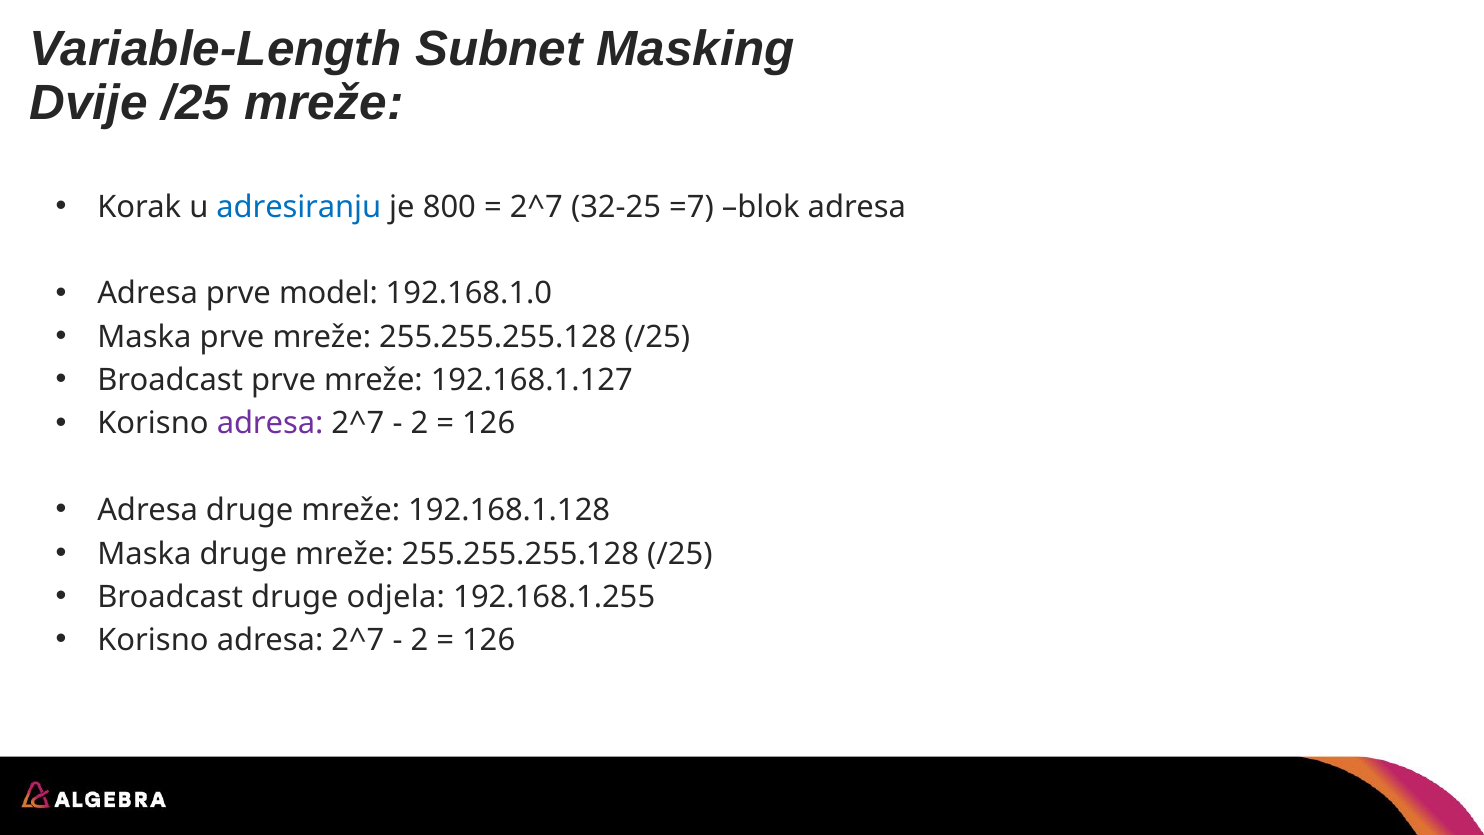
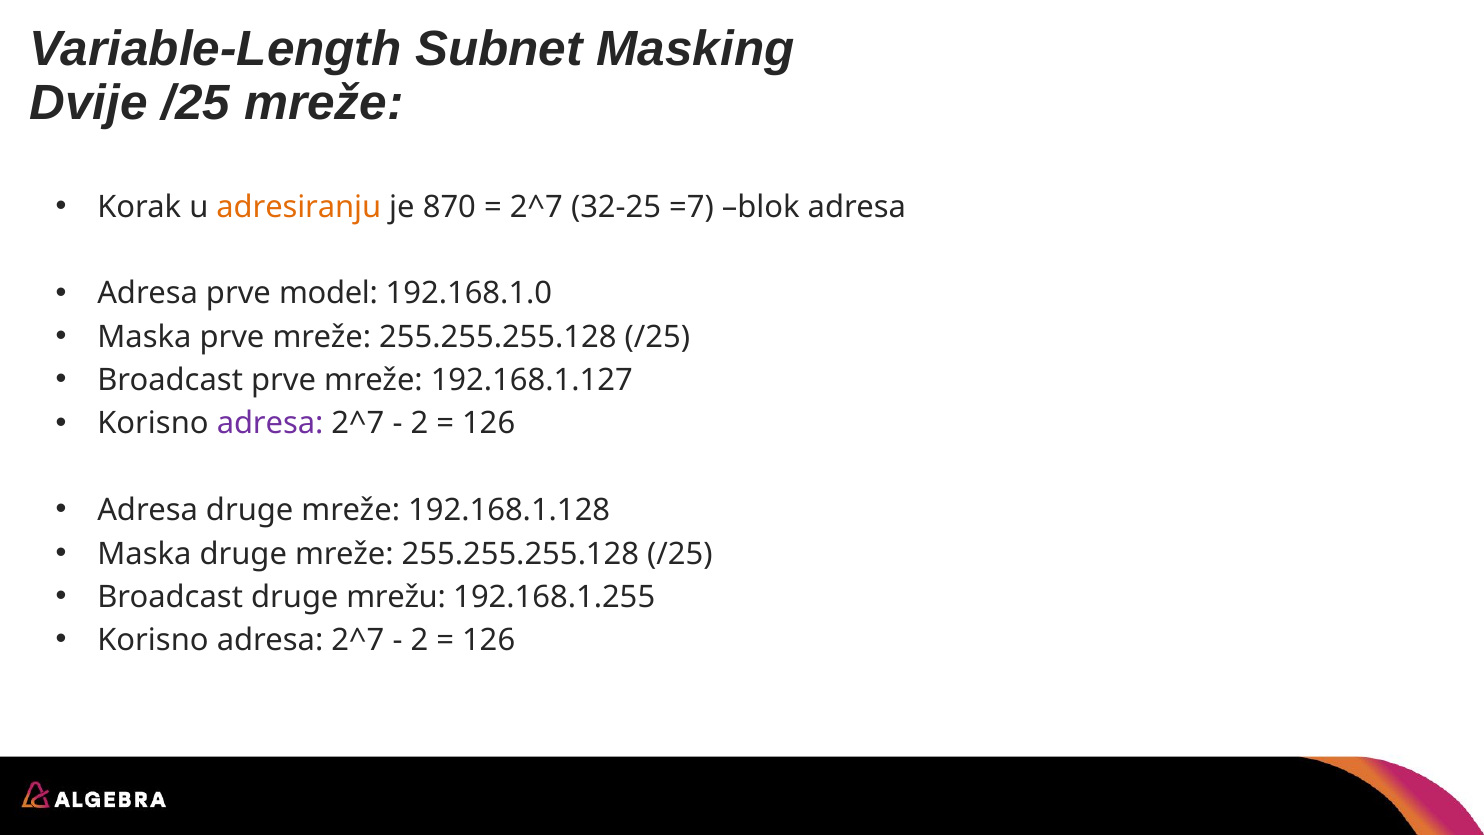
adresiranju colour: blue -> orange
800: 800 -> 870
odjela: odjela -> mrežu
